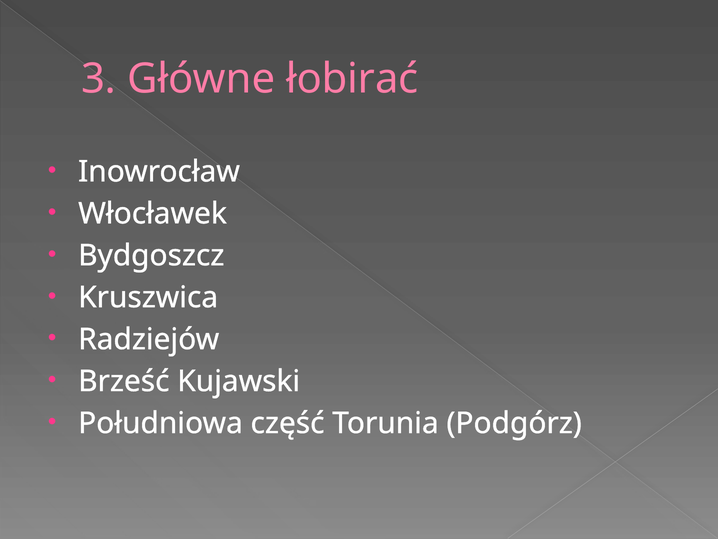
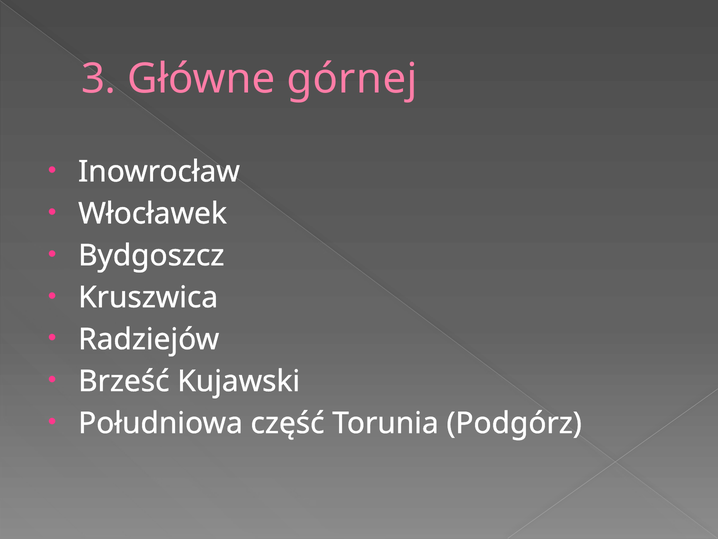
łobirać: łobirać -> górnej
